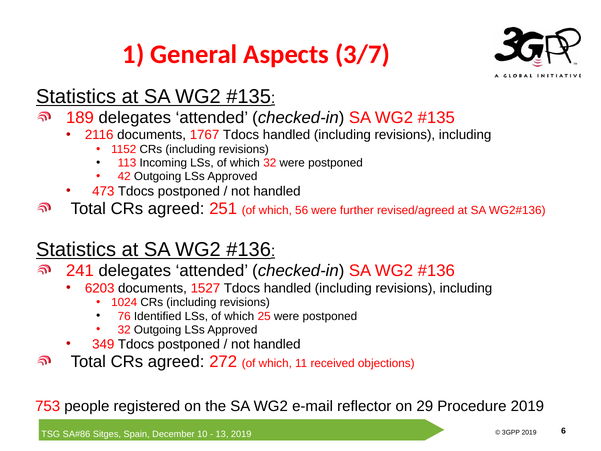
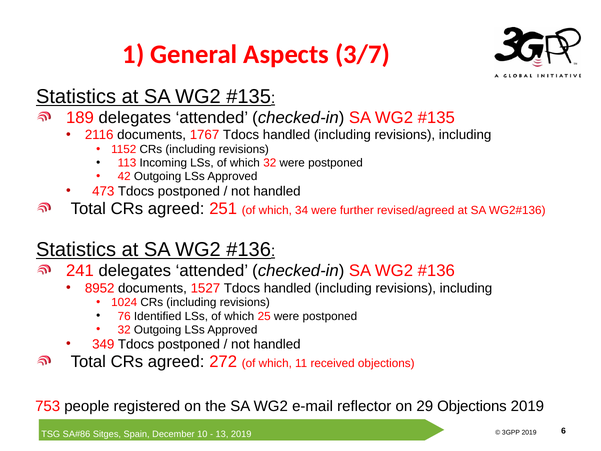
56: 56 -> 34
6203: 6203 -> 8952
29 Procedure: Procedure -> Objections
